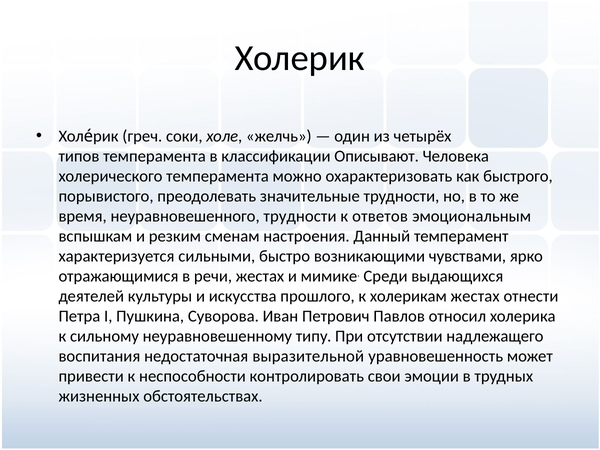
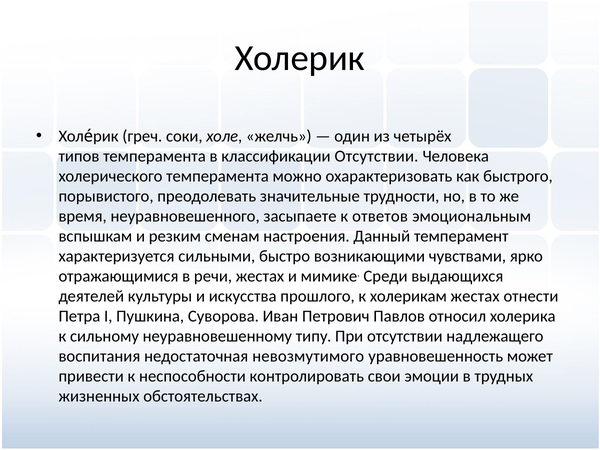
классификации Описывают: Описывают -> Отсутствии
неуравновешенного трудности: трудности -> засыпаете
выразительной: выразительной -> невозмутимого
